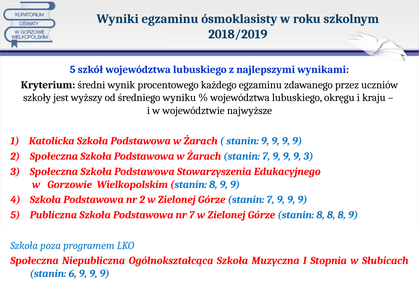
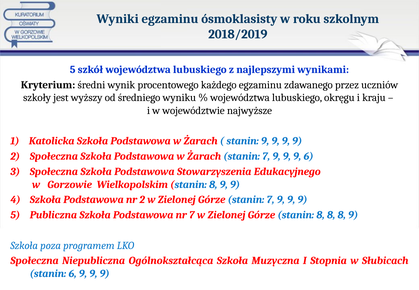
9 3: 3 -> 6
